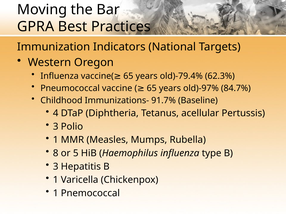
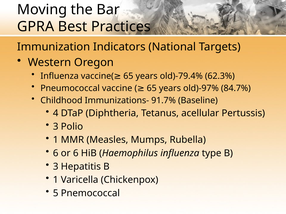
8 at (56, 154): 8 -> 6
or 5: 5 -> 6
1 at (56, 194): 1 -> 5
